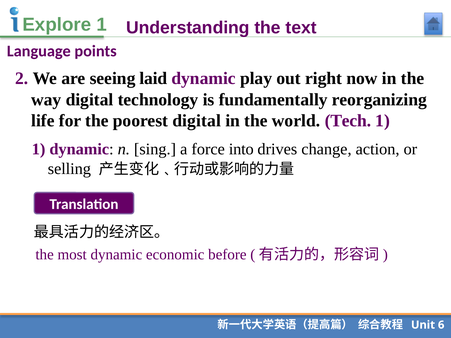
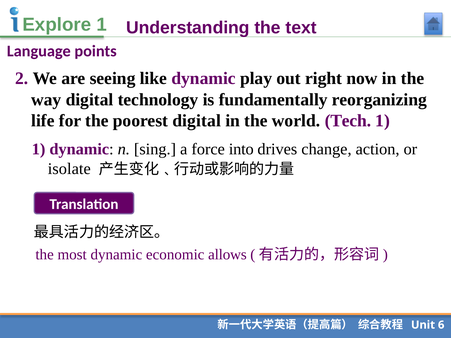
laid: laid -> like
selling: selling -> isolate
before: before -> allows
